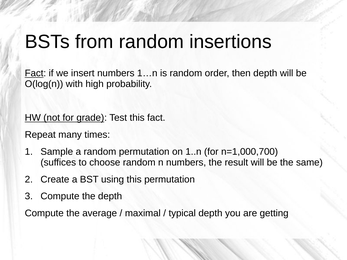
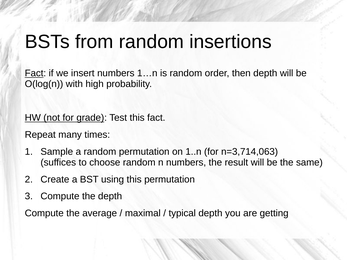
n=1,000,700: n=1,000,700 -> n=3,714,063
